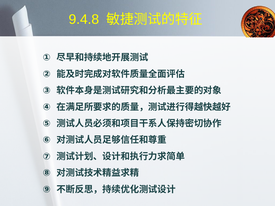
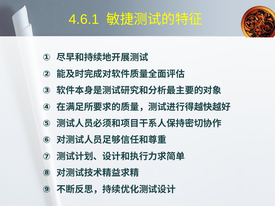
9.4.8: 9.4.8 -> 4.6.1
